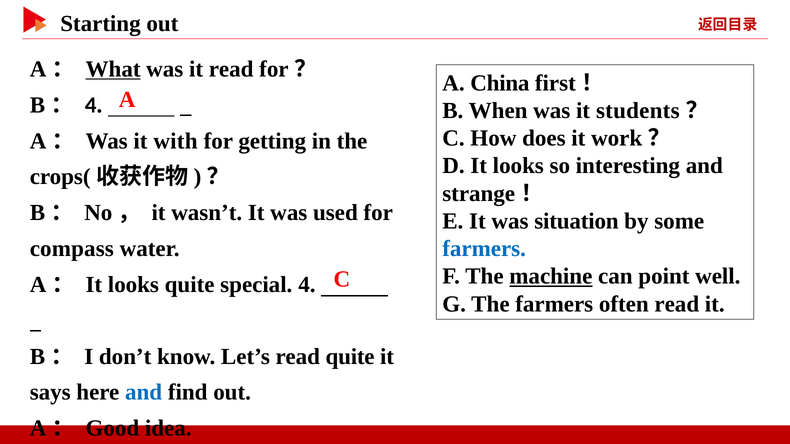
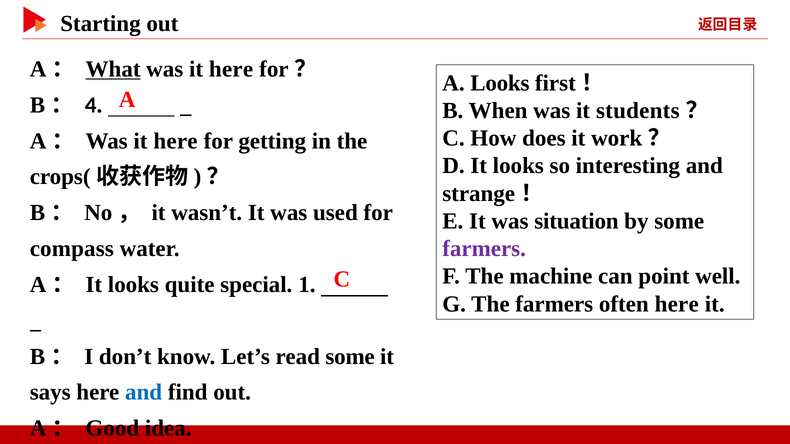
read at (231, 69): read -> here
A China: China -> Looks
with at (175, 141): with -> here
farmers at (484, 249) colour: blue -> purple
machine underline: present -> none
special 4: 4 -> 1
often read: read -> here
read quite: quite -> some
